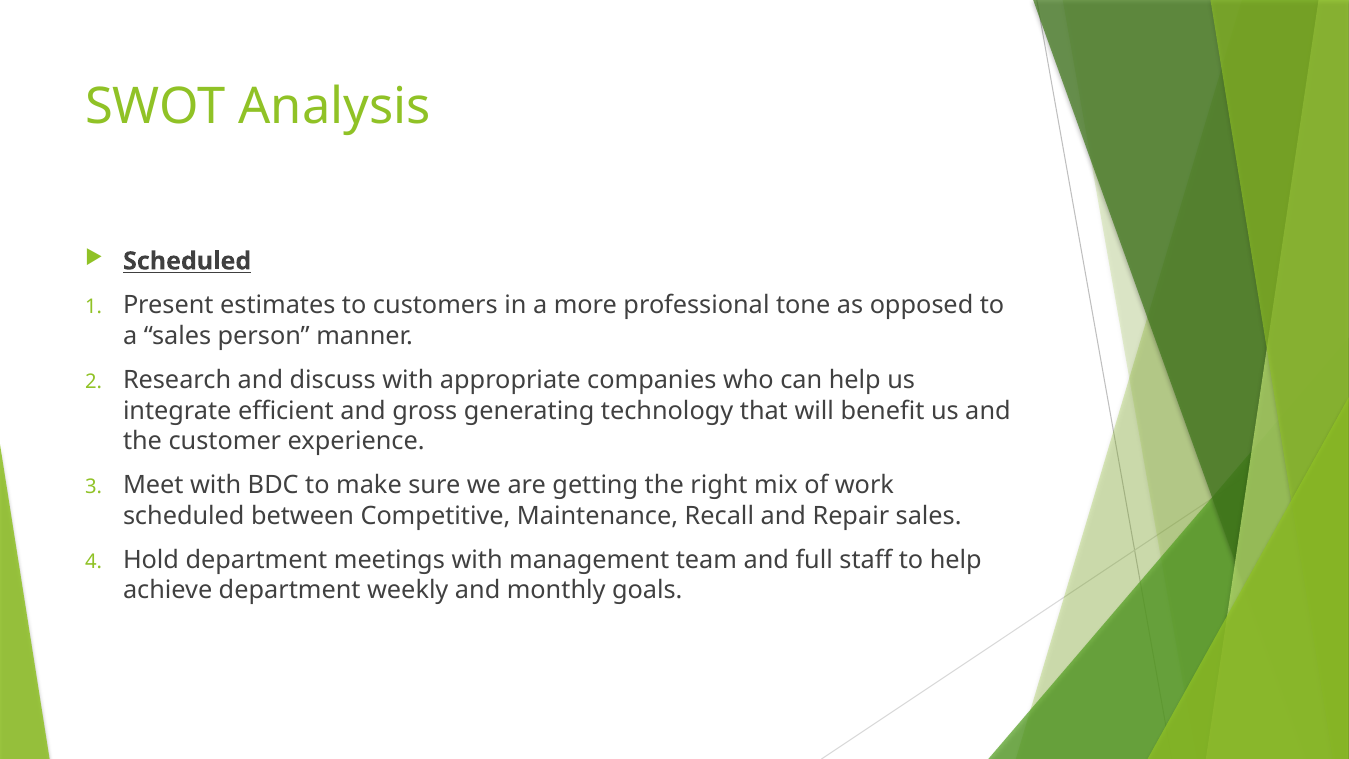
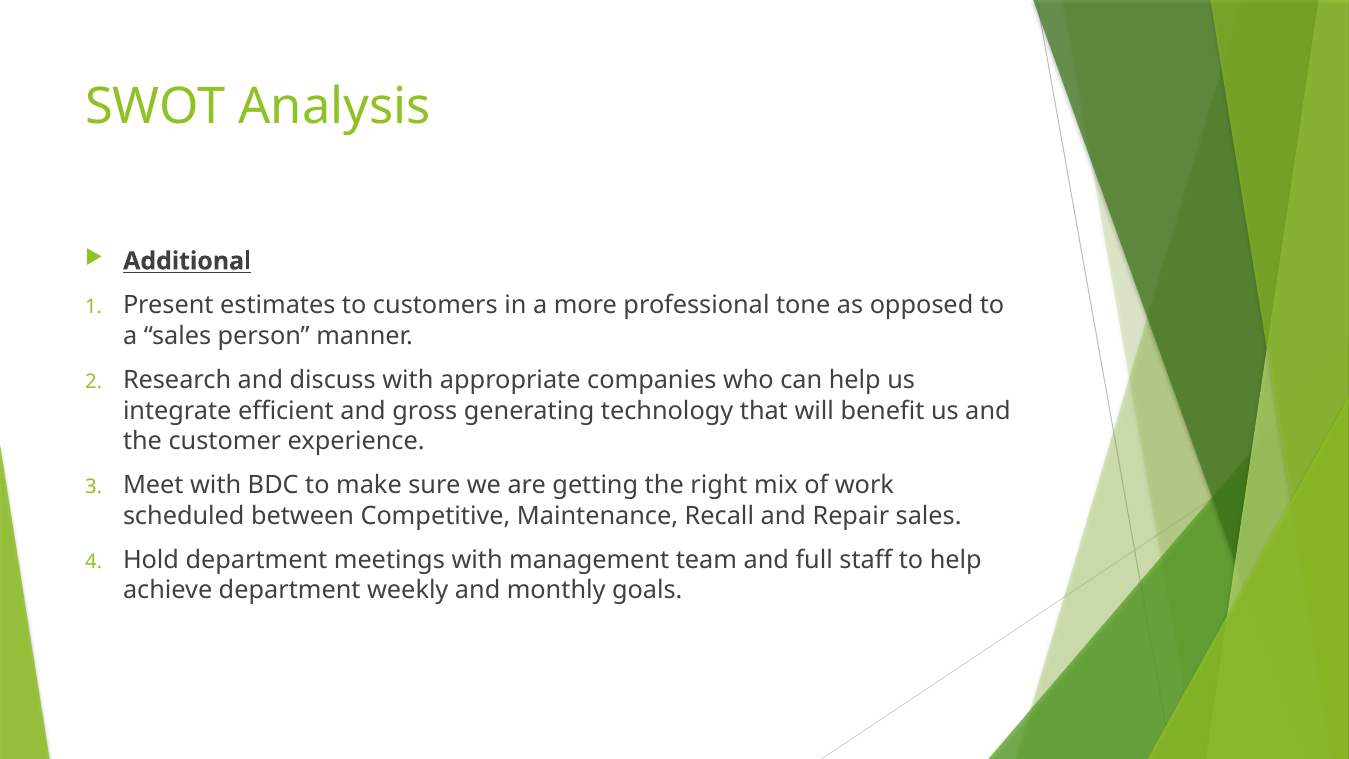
Scheduled at (187, 261): Scheduled -> Additional
